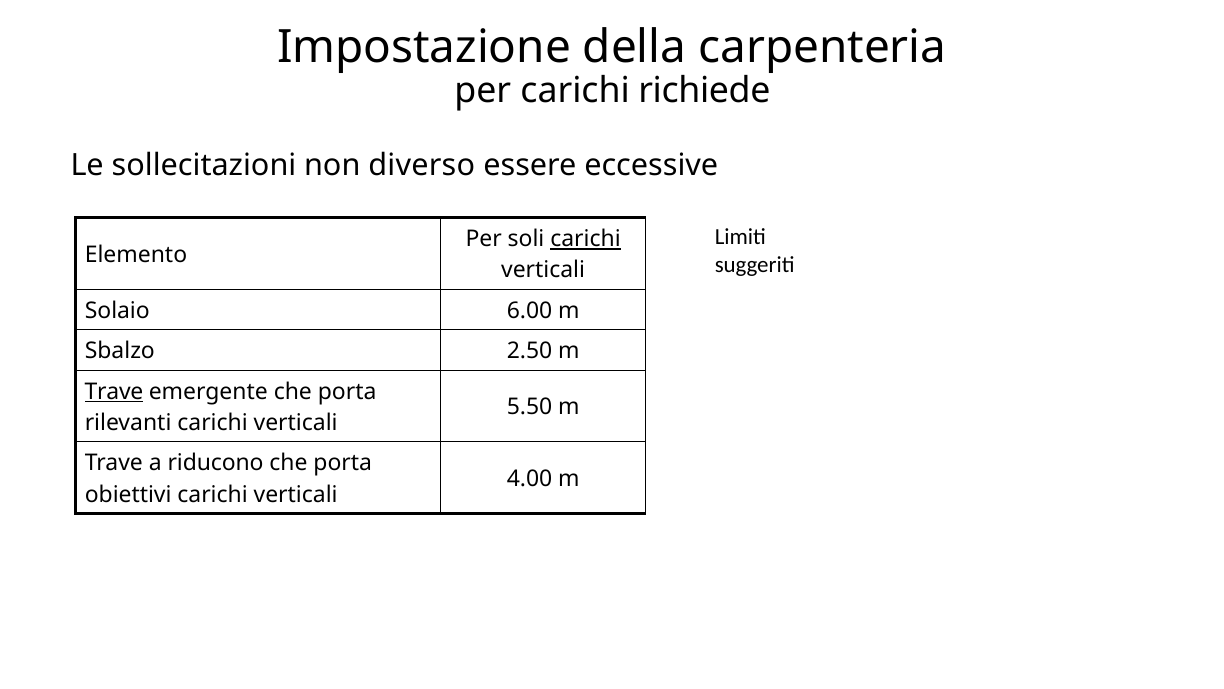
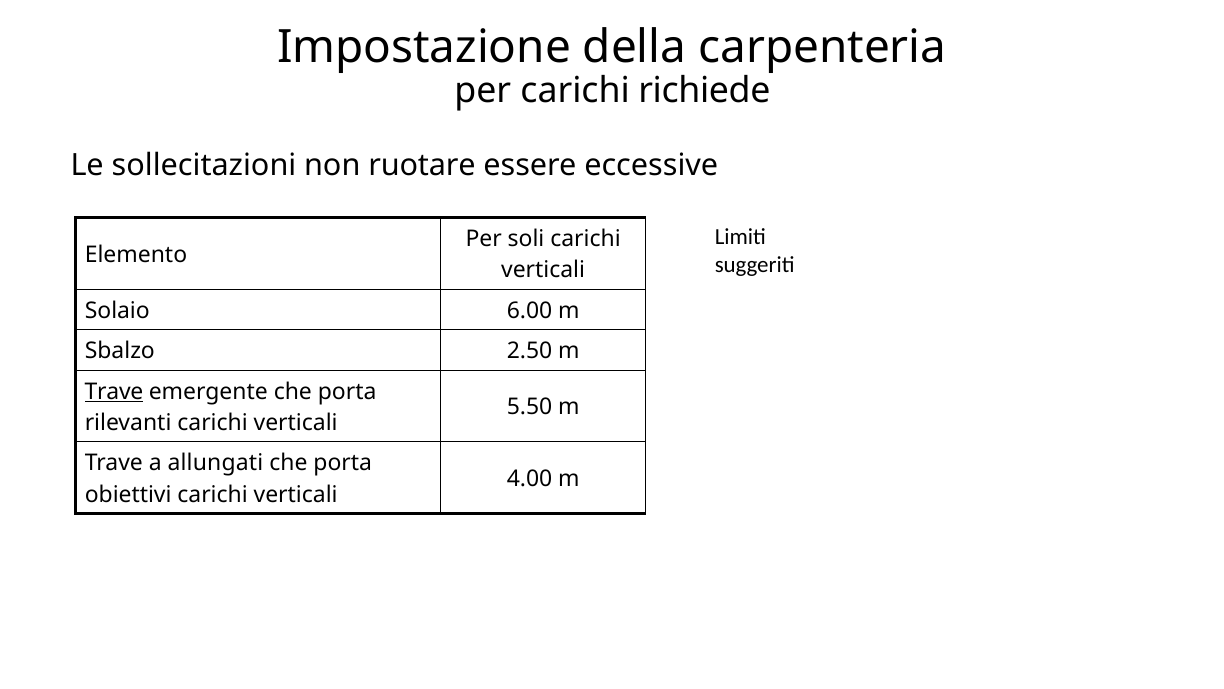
diverso: diverso -> ruotare
carichi at (586, 239) underline: present -> none
riducono: riducono -> allungati
